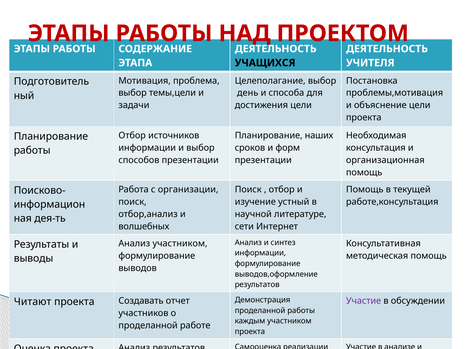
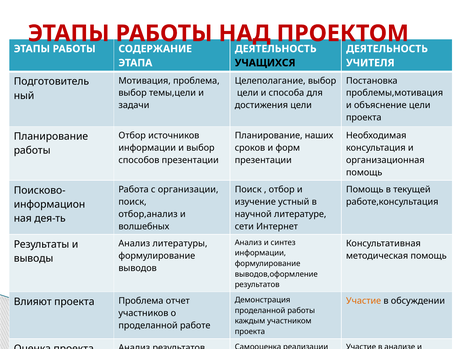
день at (248, 93): день -> цели
Анализ участником: участником -> литературы
Участие at (364, 301) colour: purple -> orange
Читают: Читают -> Влияют
проекта Создавать: Создавать -> Проблема
